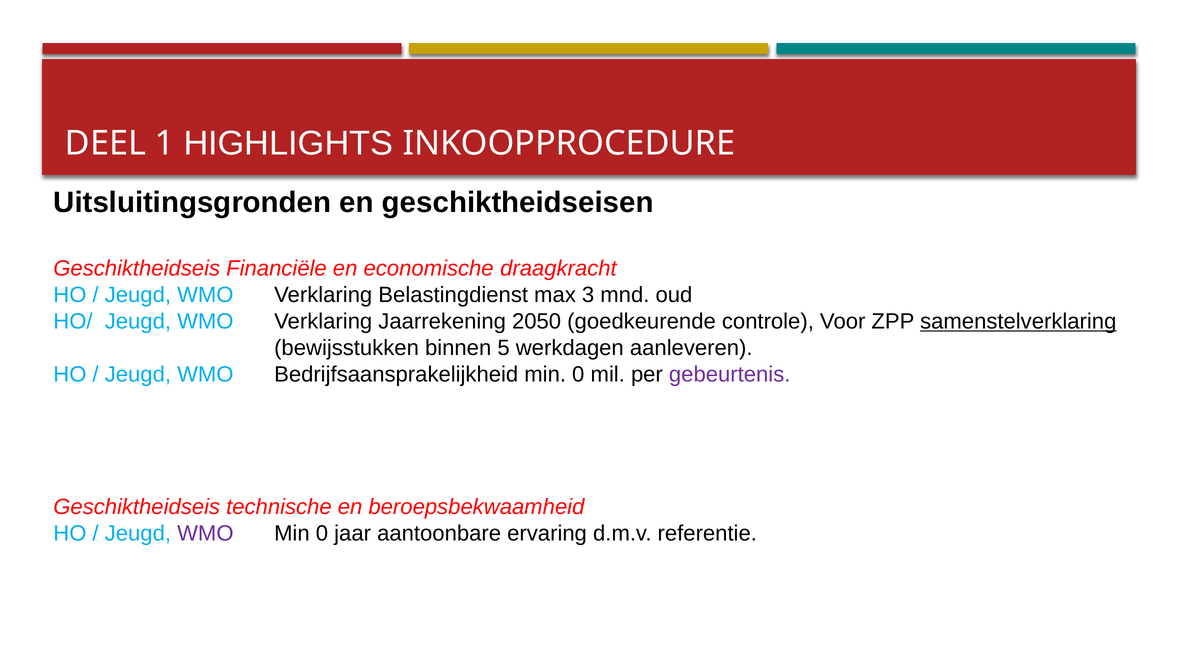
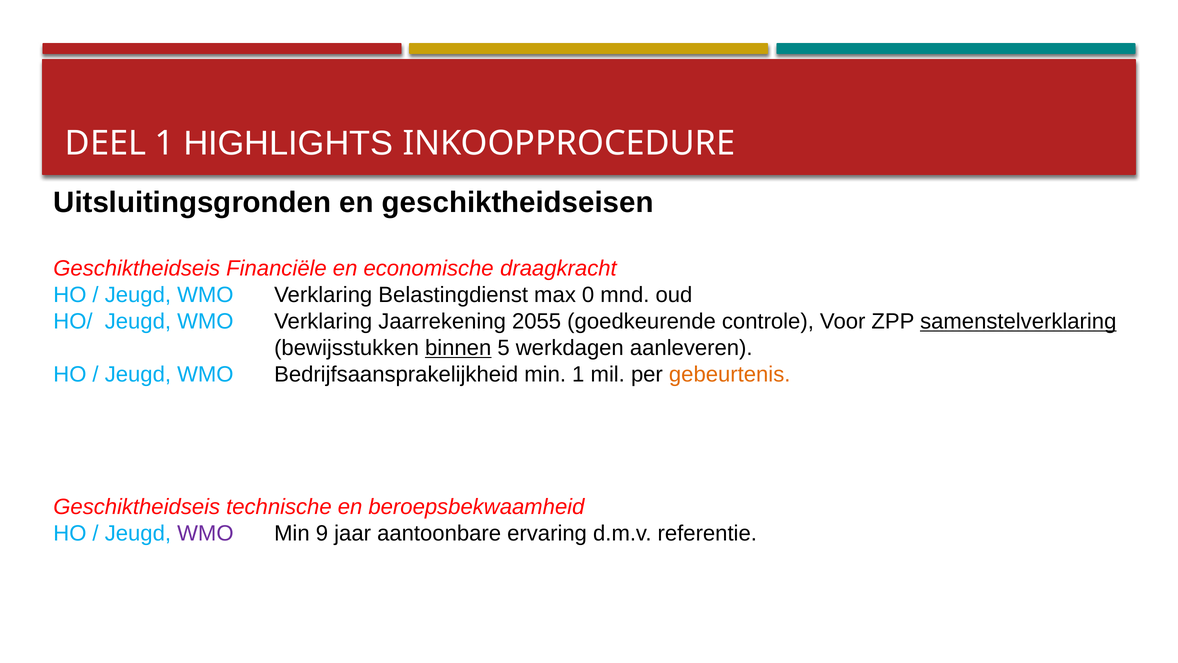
3: 3 -> 0
2050: 2050 -> 2055
binnen underline: none -> present
Bedrijfsaansprakelijkheid min 0: 0 -> 1
gebeurtenis colour: purple -> orange
0 at (322, 533): 0 -> 9
